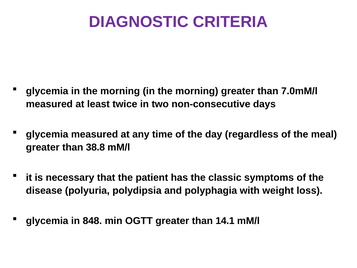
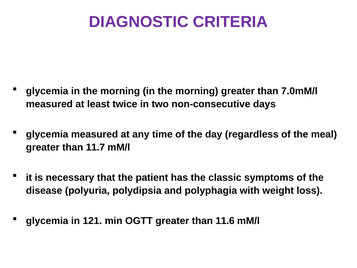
38.8: 38.8 -> 11.7
848: 848 -> 121
14.1: 14.1 -> 11.6
